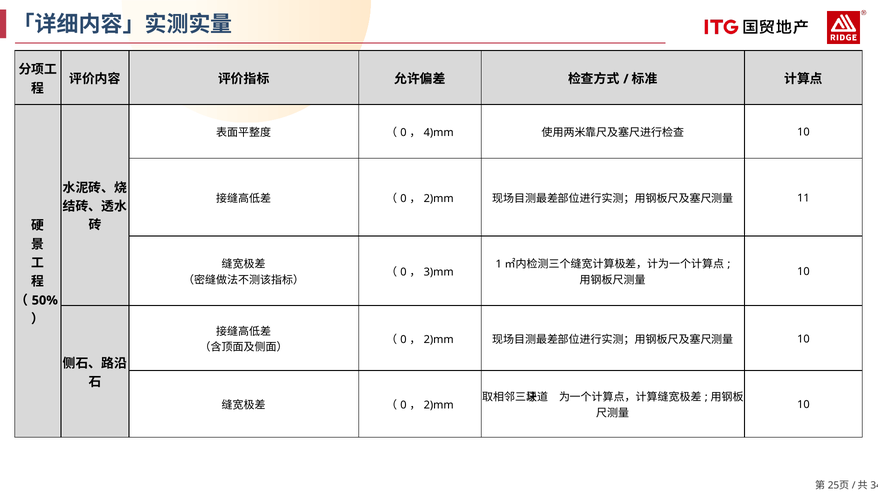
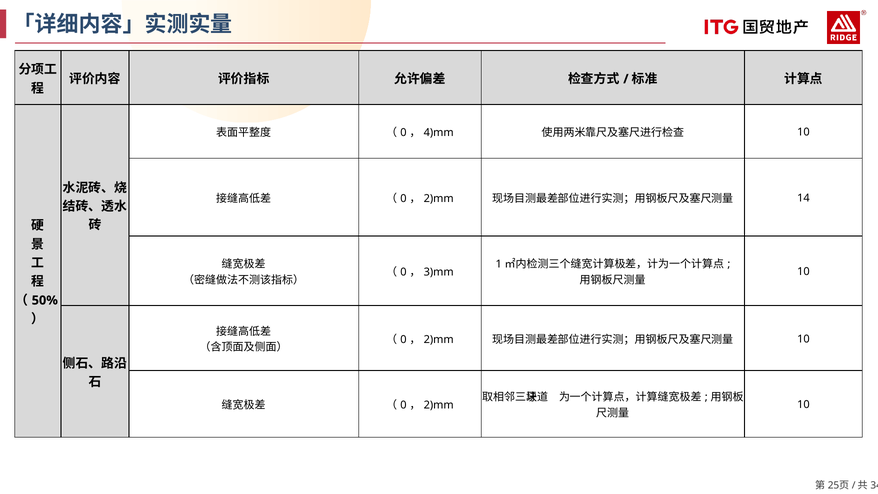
11: 11 -> 14
